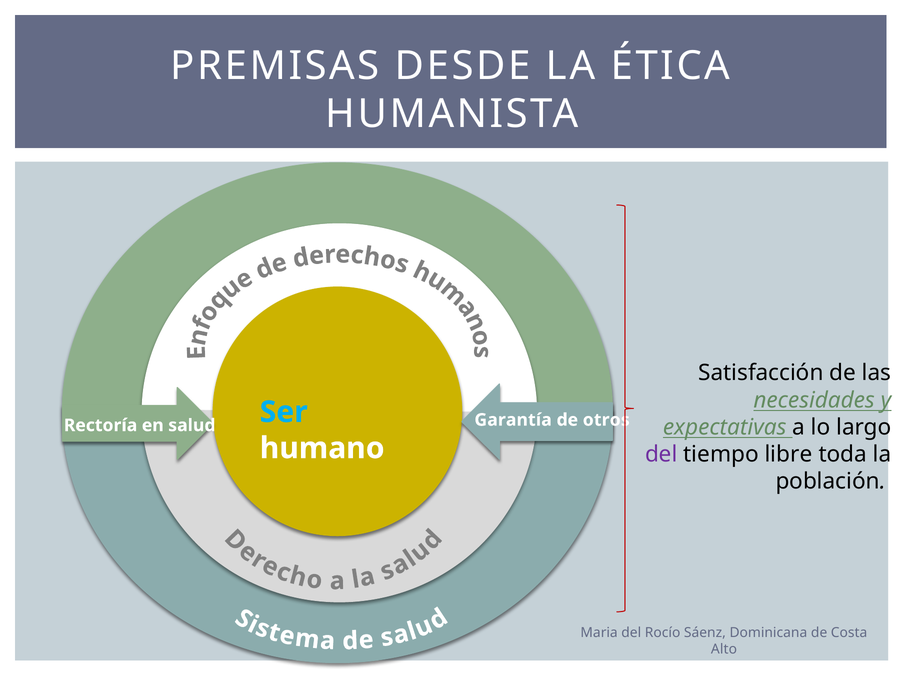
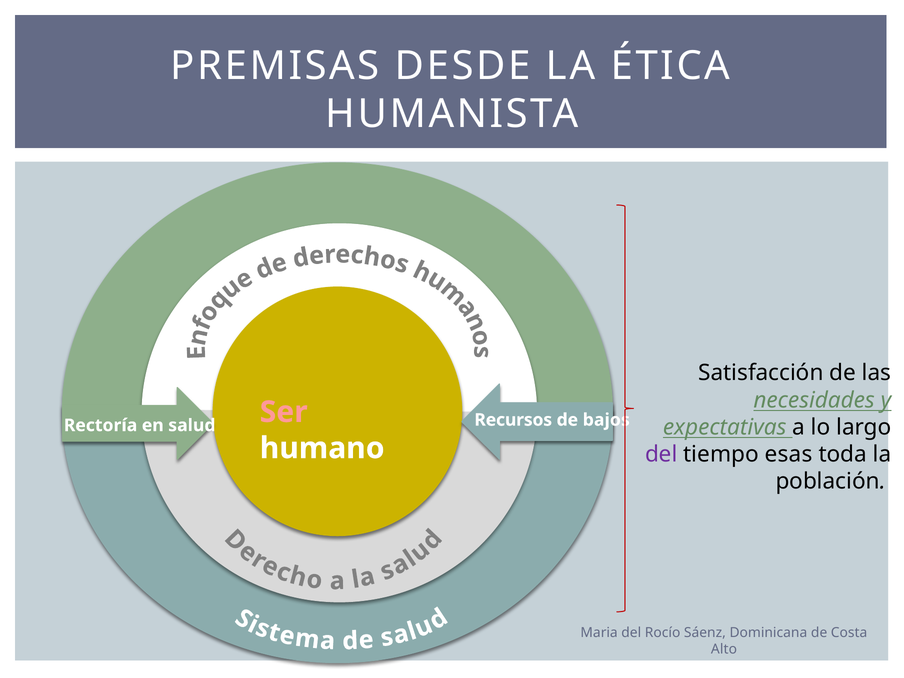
Ser colour: light blue -> pink
Garantía: Garantía -> Recursos
otros: otros -> bajos
libre: libre -> esas
